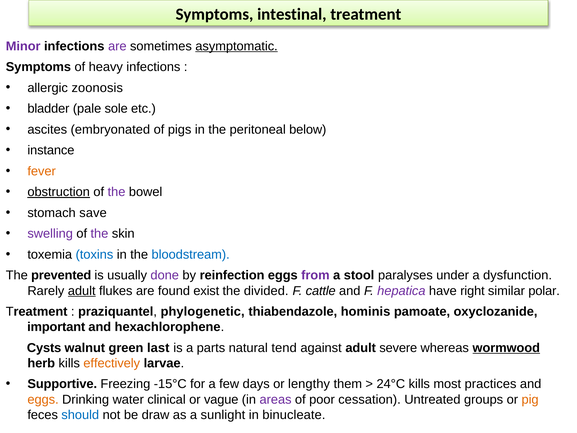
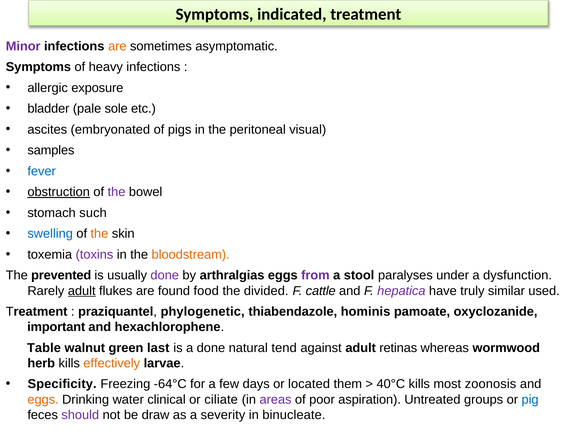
intestinal: intestinal -> indicated
are at (117, 46) colour: purple -> orange
asymptomatic underline: present -> none
zoonosis: zoonosis -> exposure
below: below -> visual
instance: instance -> samples
fever colour: orange -> blue
save: save -> such
swelling colour: purple -> blue
the at (99, 234) colour: purple -> orange
toxins colour: blue -> purple
bloodstream colour: blue -> orange
reinfection: reinfection -> arthralgias
exist: exist -> food
right: right -> truly
polar: polar -> used
Cysts: Cysts -> Table
a parts: parts -> done
severe: severe -> retinas
wormwood underline: present -> none
Supportive: Supportive -> Specificity
-15°C: -15°C -> -64°C
lengthy: lengthy -> located
24°C: 24°C -> 40°C
practices: practices -> zoonosis
vague: vague -> ciliate
cessation: cessation -> aspiration
pig colour: orange -> blue
should colour: blue -> purple
sunlight: sunlight -> severity
